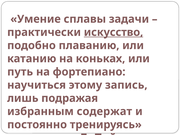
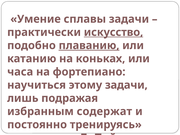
плаванию underline: none -> present
путь: путь -> часа
этому запись: запись -> задачи
